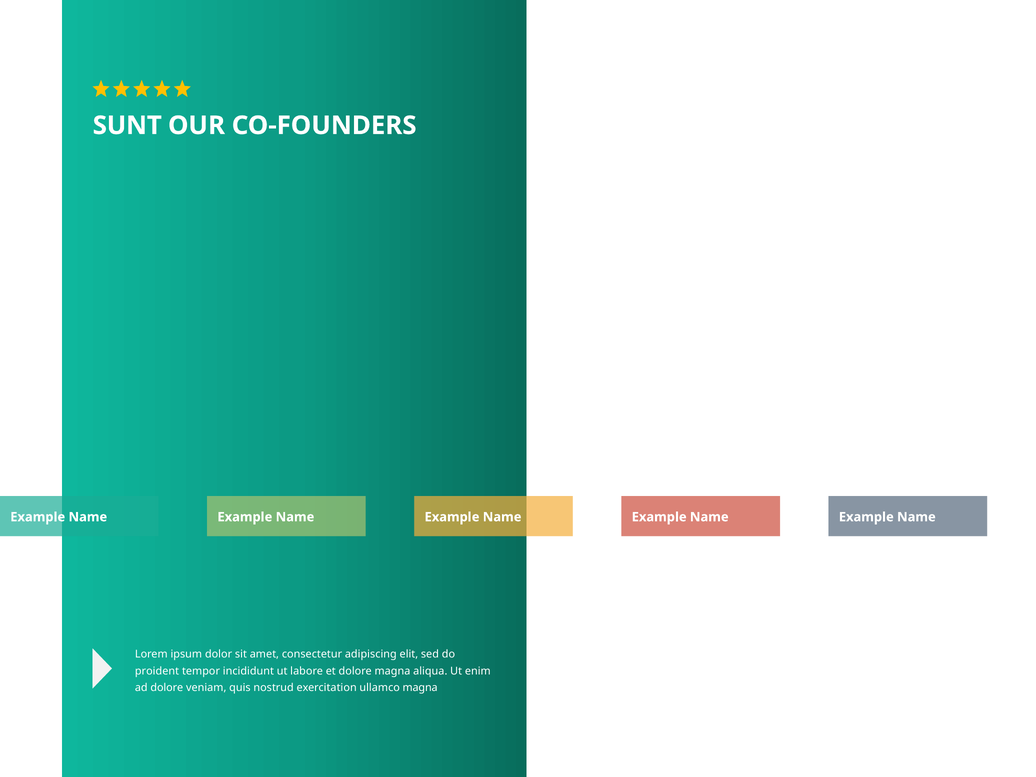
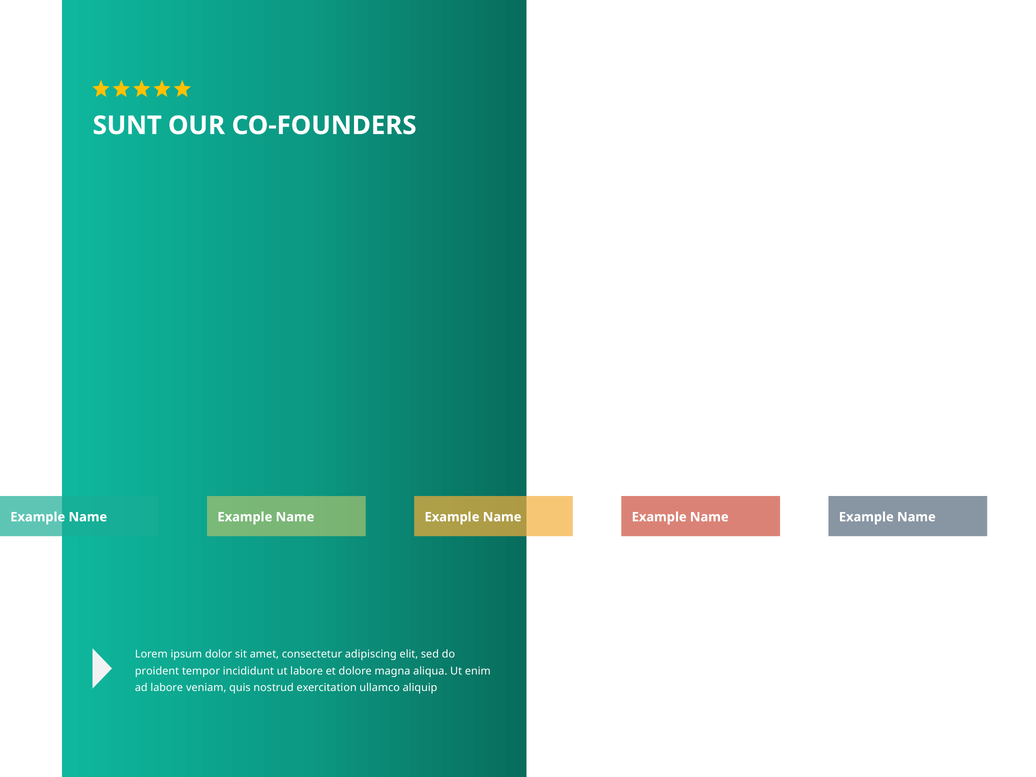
ad dolore: dolore -> labore
ullamco magna: magna -> aliquip
